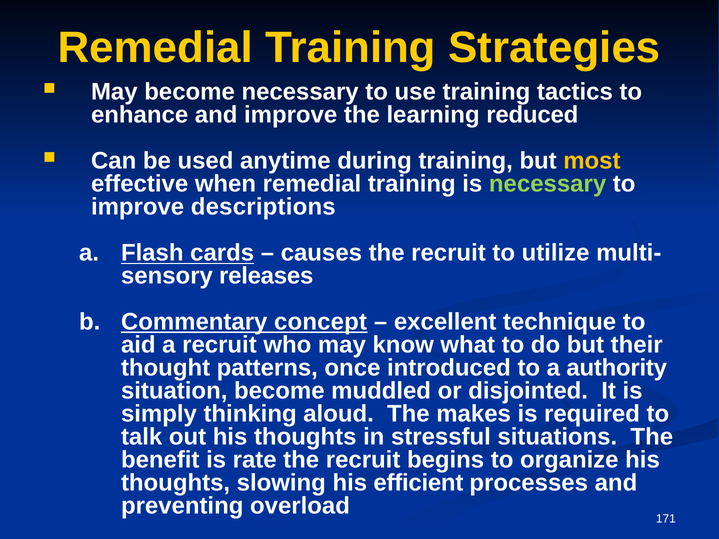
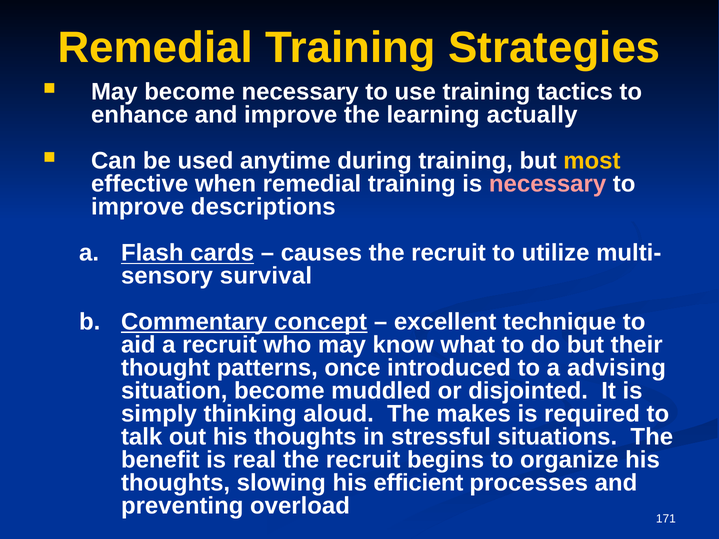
reduced: reduced -> actually
necessary at (548, 184) colour: light green -> pink
releases: releases -> survival
authority: authority -> advising
rate: rate -> real
